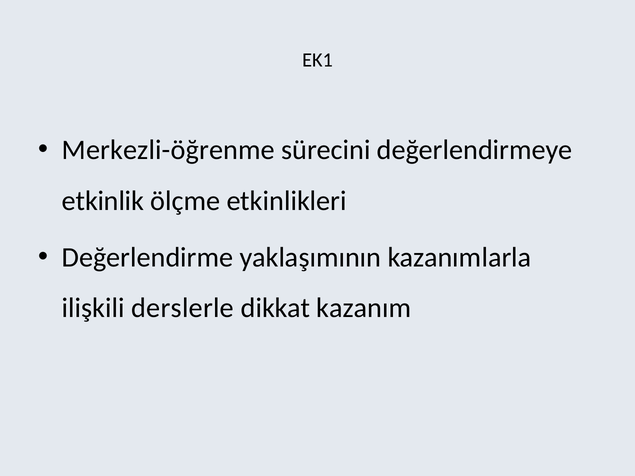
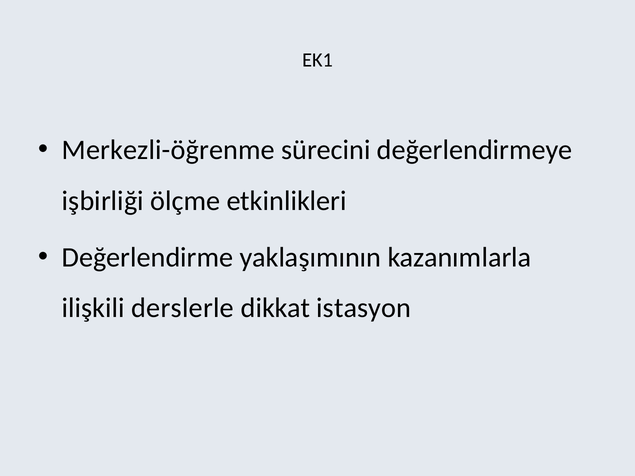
etkinlik: etkinlik -> işbirliği
kazanım: kazanım -> istasyon
